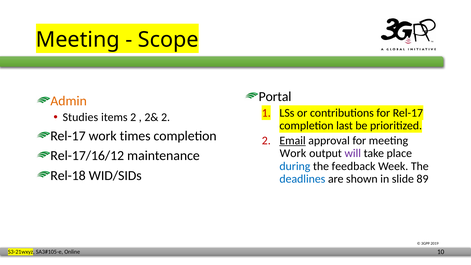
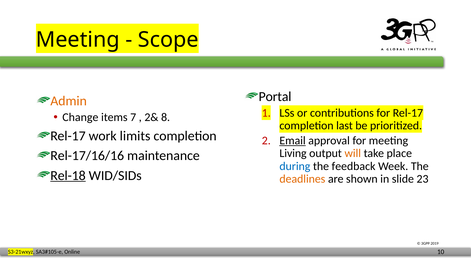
Studies: Studies -> Change
items 2: 2 -> 7
2& 2: 2 -> 8
times: times -> limits
Work at (293, 153): Work -> Living
will colour: purple -> orange
Rel-17/16/12: Rel-17/16/12 -> Rel-17/16/16
Rel-18 underline: none -> present
deadlines colour: blue -> orange
89: 89 -> 23
